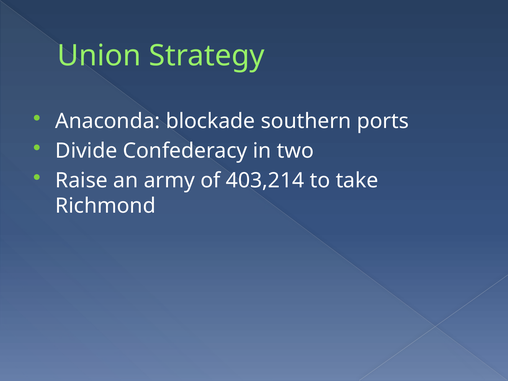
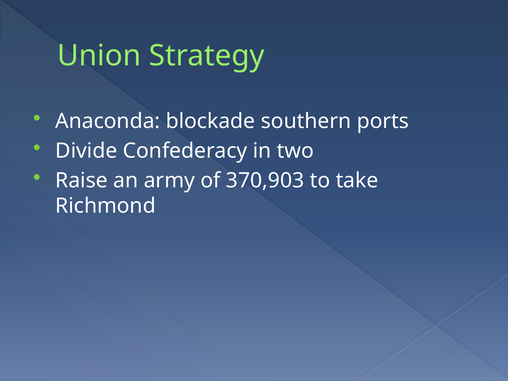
403,214: 403,214 -> 370,903
